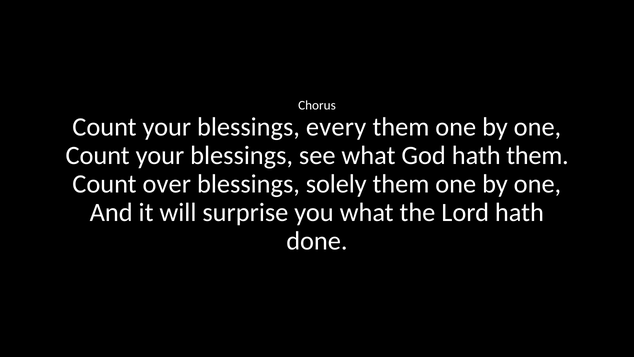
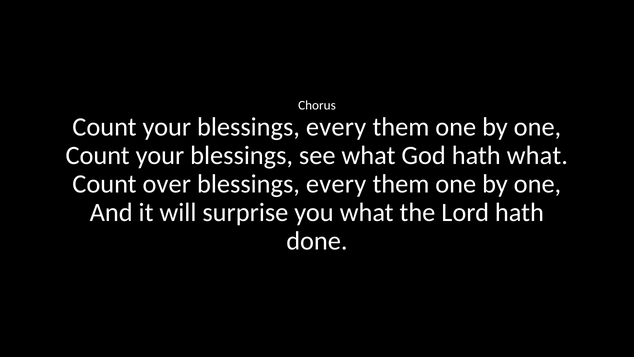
hath them: them -> what
solely at (336, 184): solely -> every
